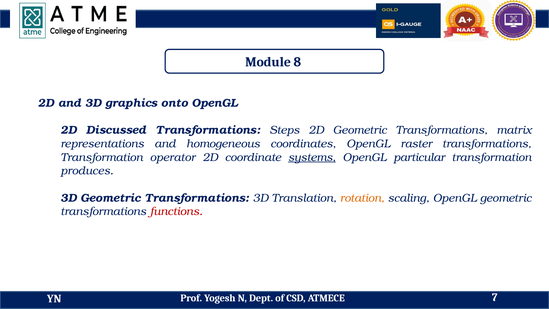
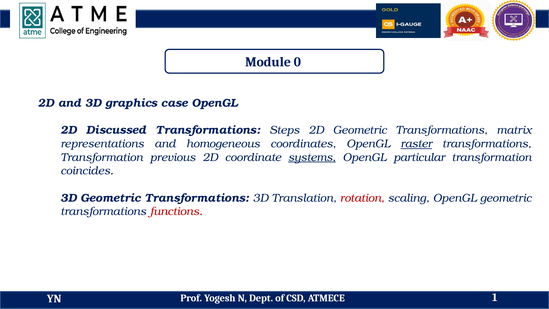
8: 8 -> 0
onto: onto -> case
raster underline: none -> present
operator: operator -> previous
produces: produces -> coincides
rotation colour: orange -> red
7: 7 -> 1
